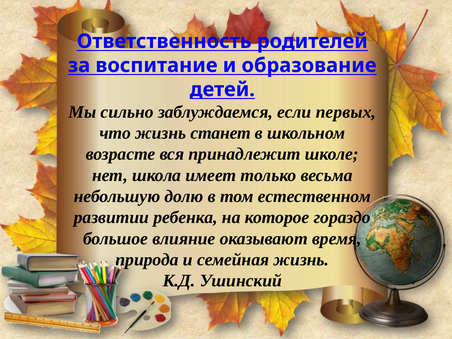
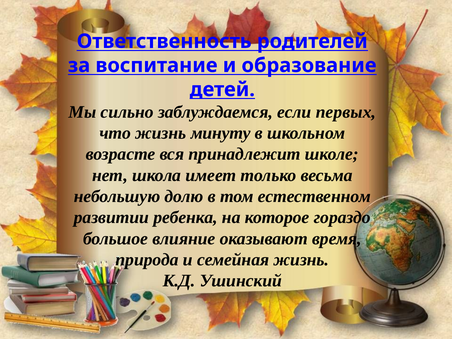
станет: станет -> минуту
